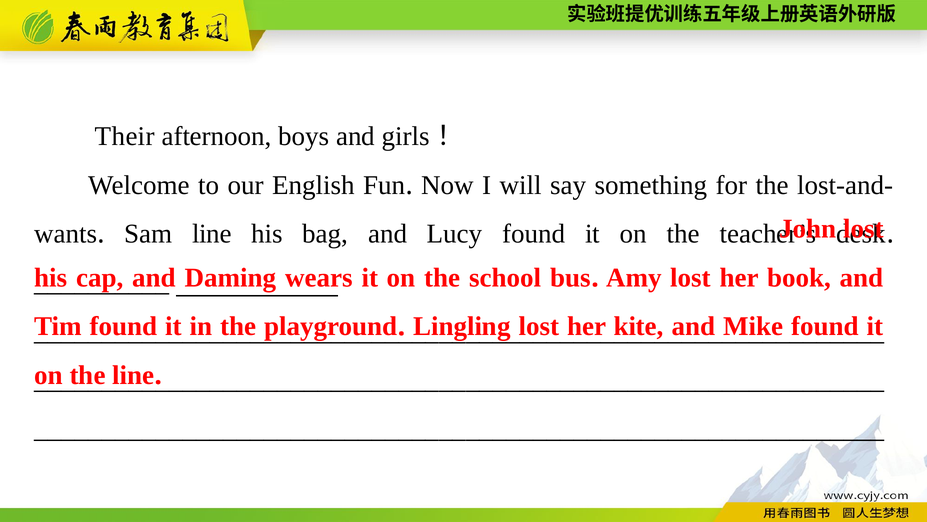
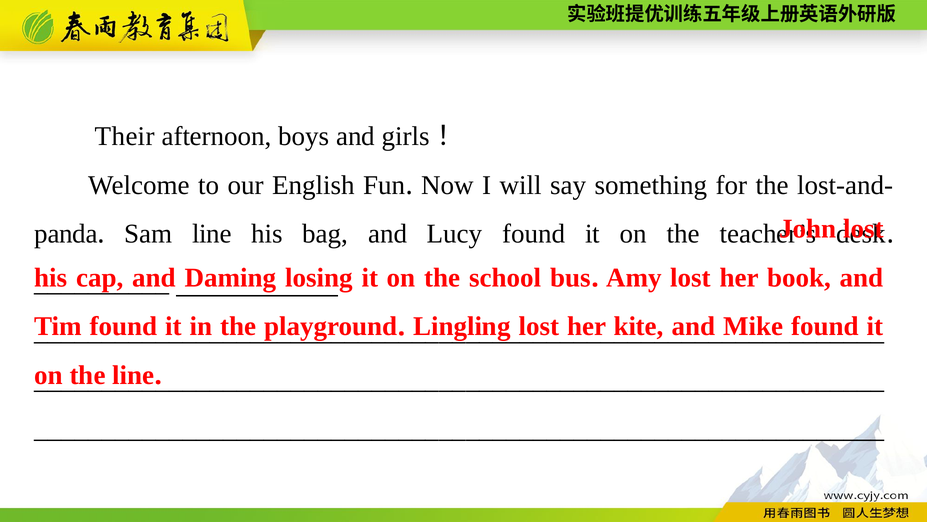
wants: wants -> panda
wears: wears -> losing
